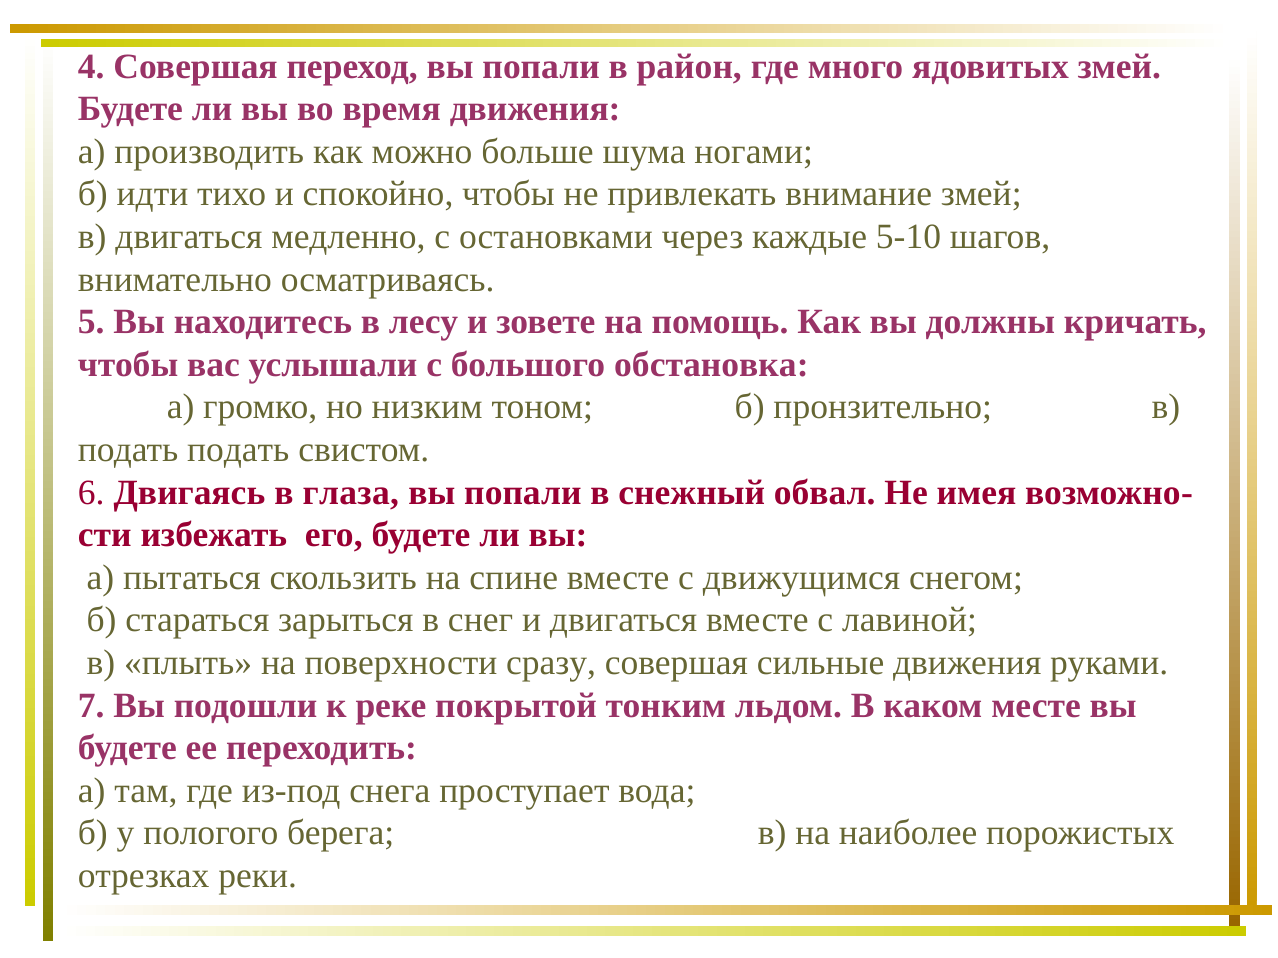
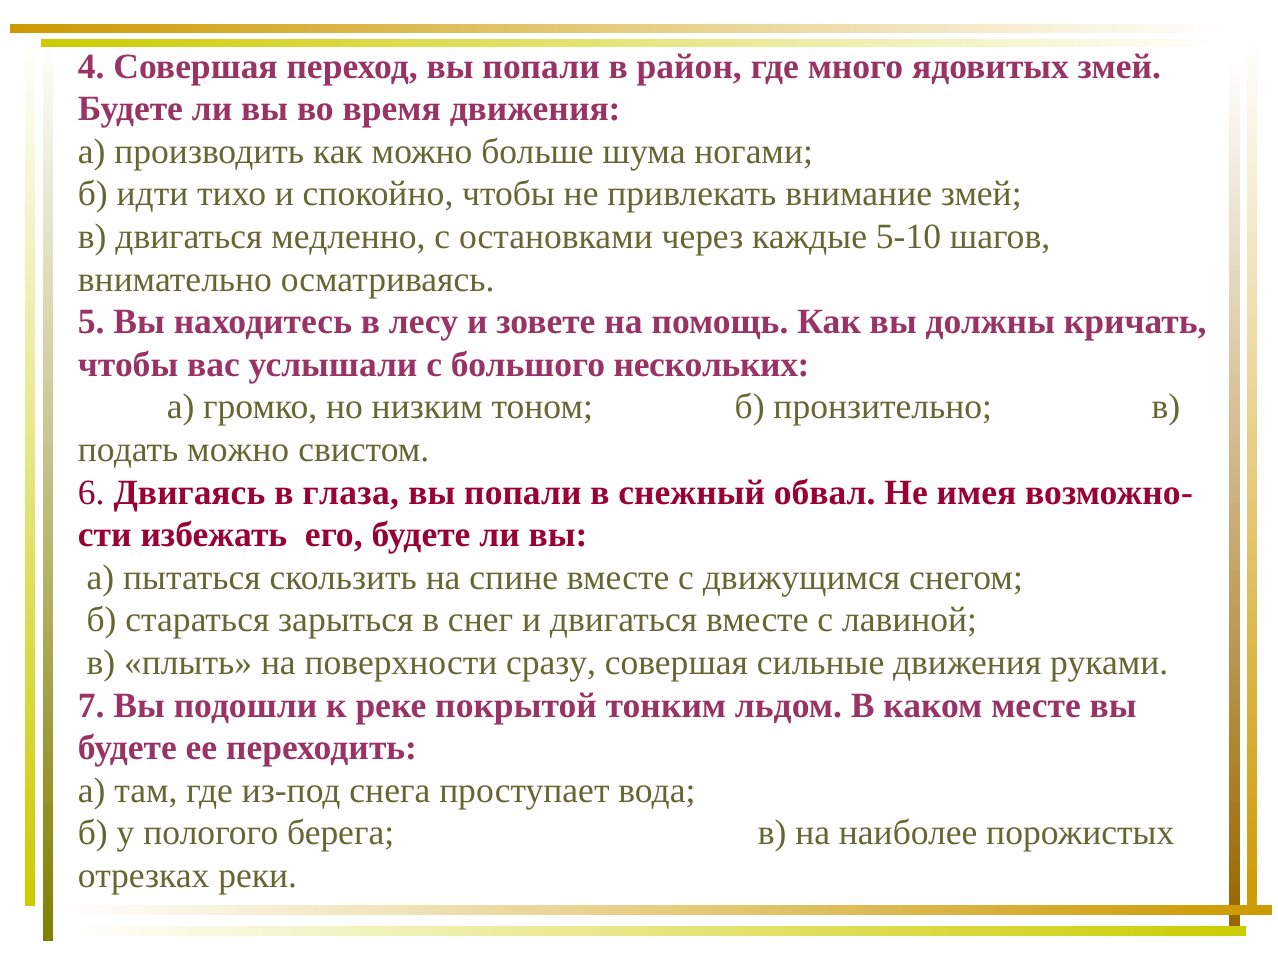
обстановка: обстановка -> нескольких
подать подать: подать -> можно
